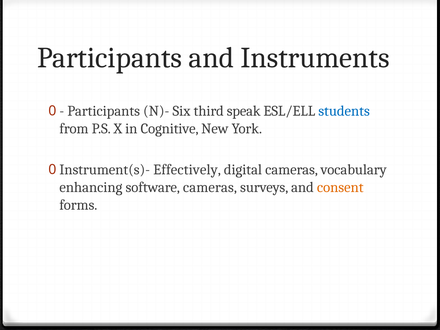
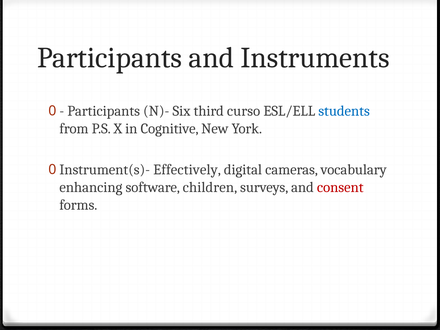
speak: speak -> curso
software cameras: cameras -> children
consent colour: orange -> red
